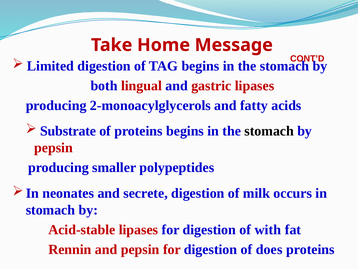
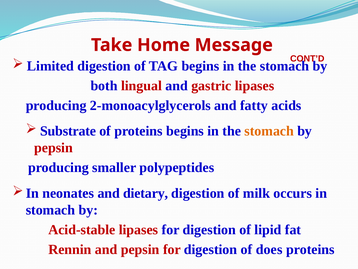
stomach at (269, 131) colour: black -> orange
secrete: secrete -> dietary
with: with -> lipid
